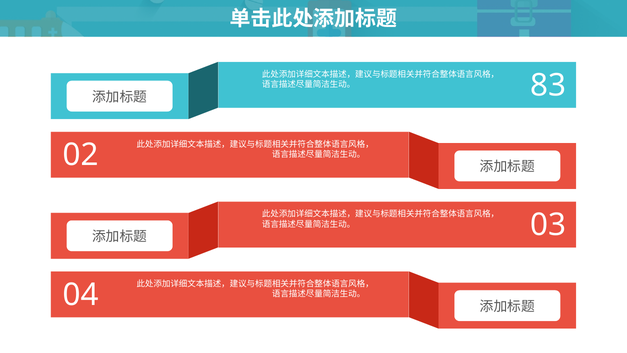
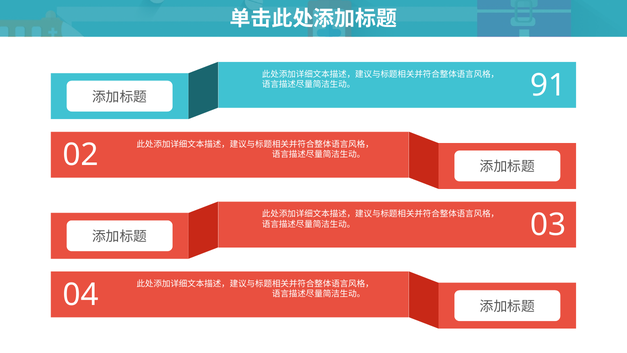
83: 83 -> 91
